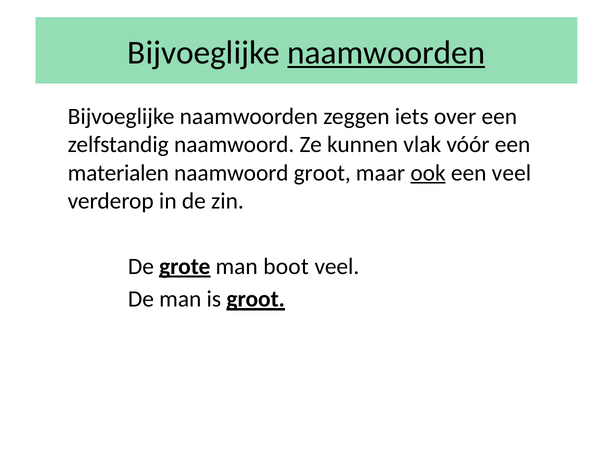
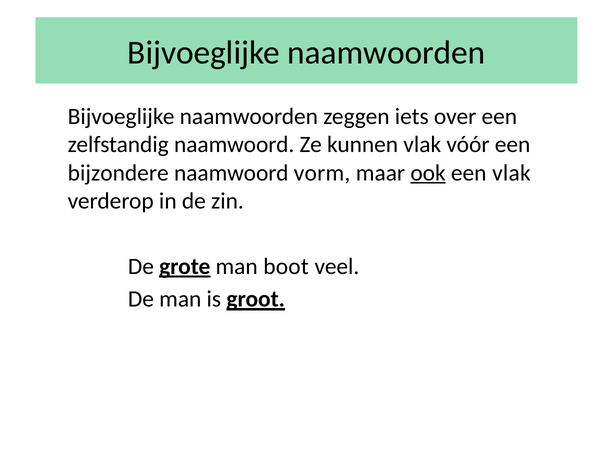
naamwoorden at (386, 53) underline: present -> none
materialen: materialen -> bijzondere
naamwoord groot: groot -> vorm
een veel: veel -> vlak
